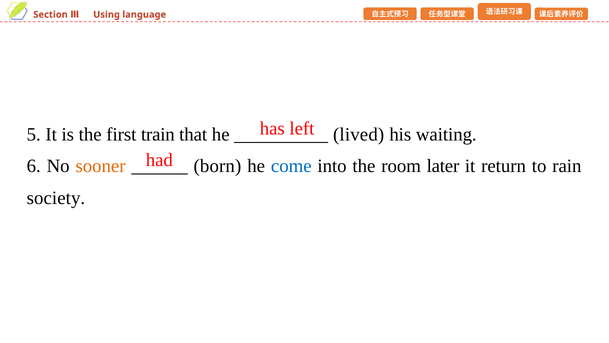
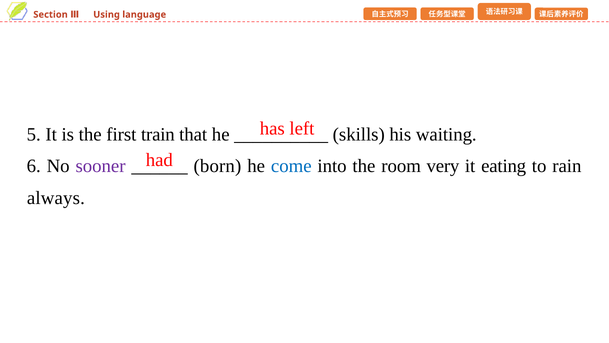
lived: lived -> skills
sooner colour: orange -> purple
later: later -> very
return: return -> eating
society: society -> always
